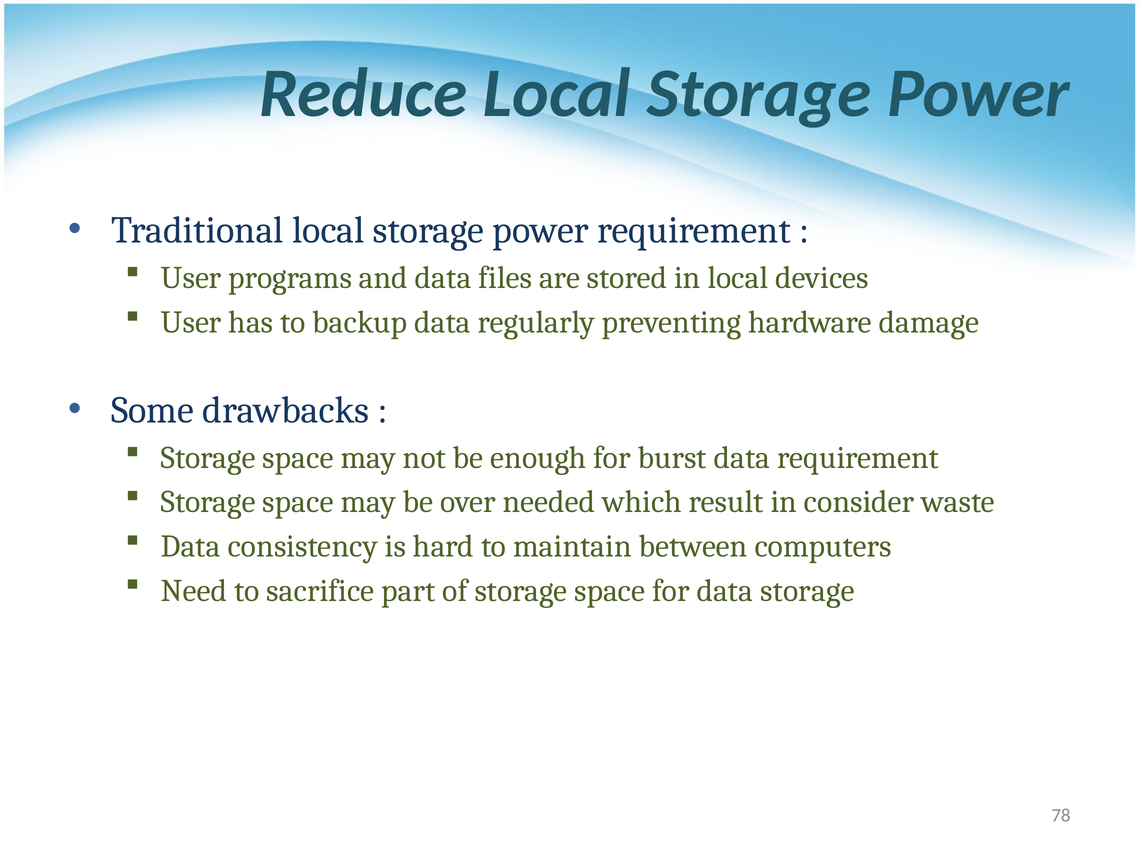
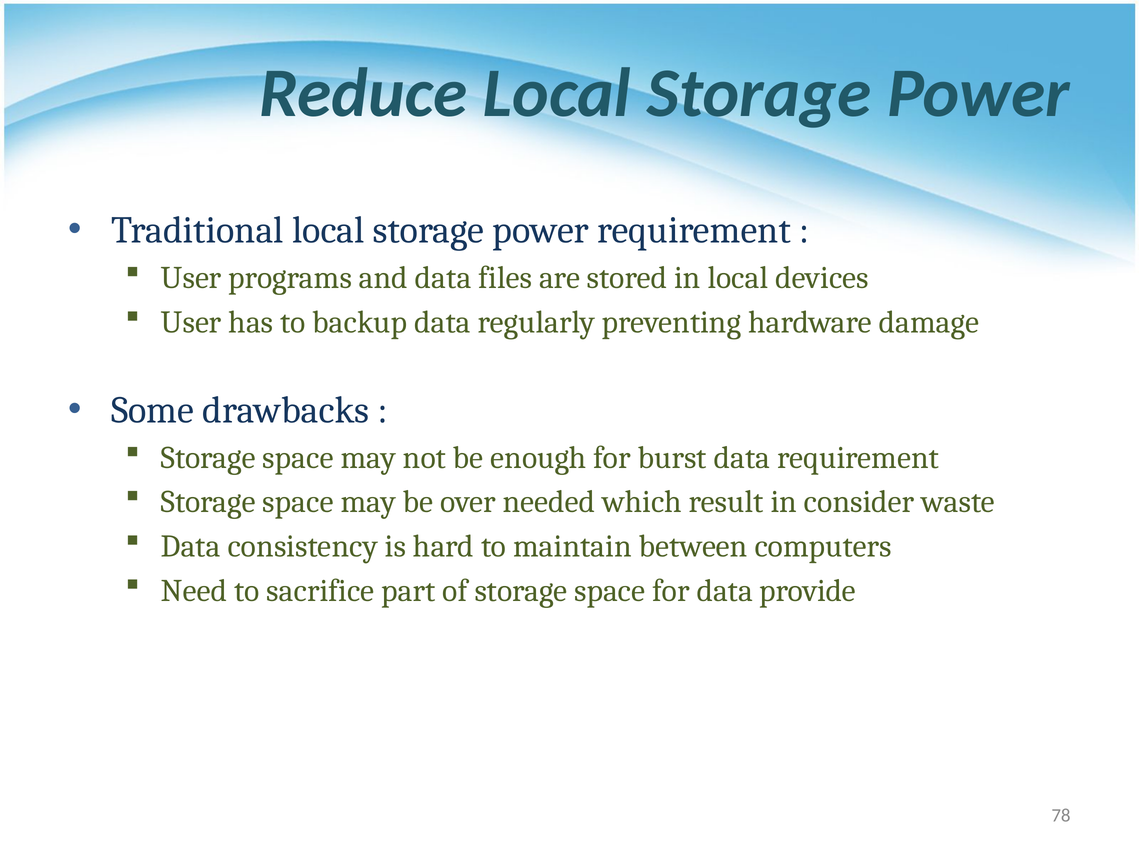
data storage: storage -> provide
